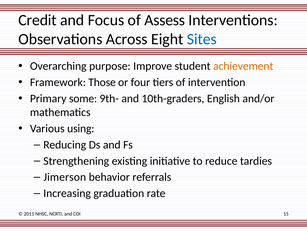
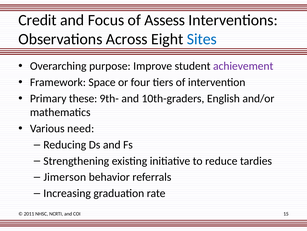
achievement colour: orange -> purple
Those: Those -> Space
some: some -> these
using: using -> need
